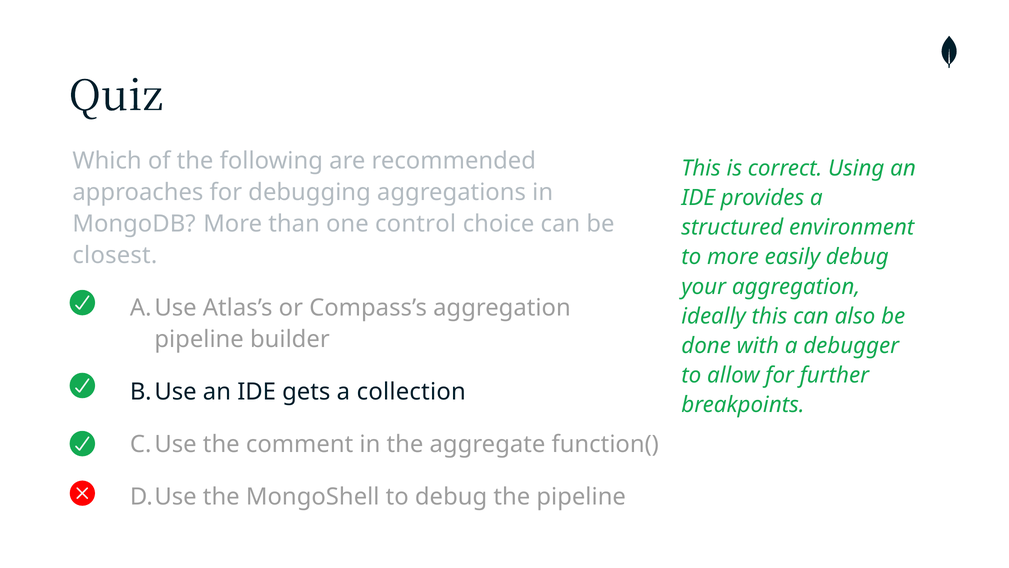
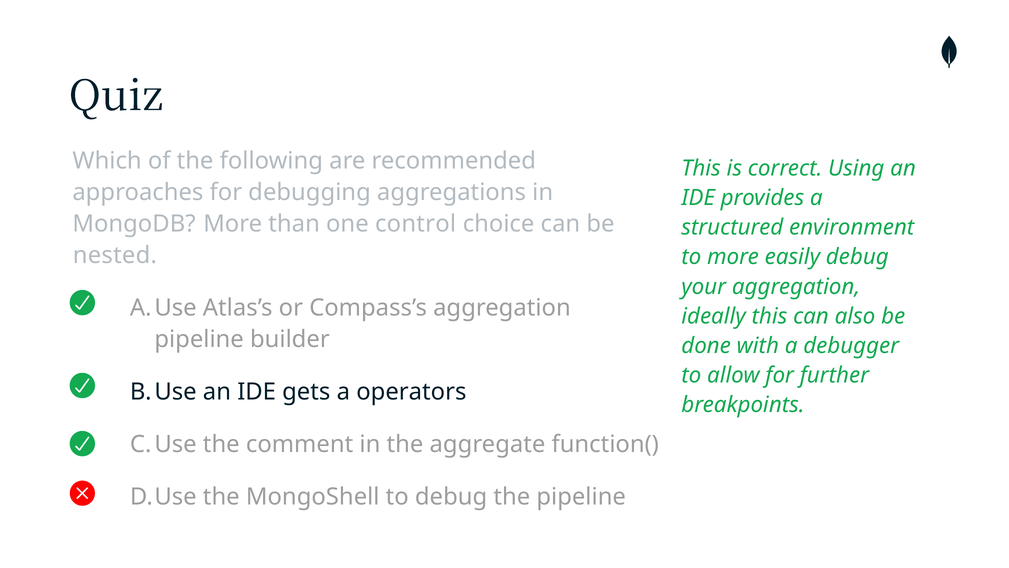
closest: closest -> nested
collection: collection -> operators
